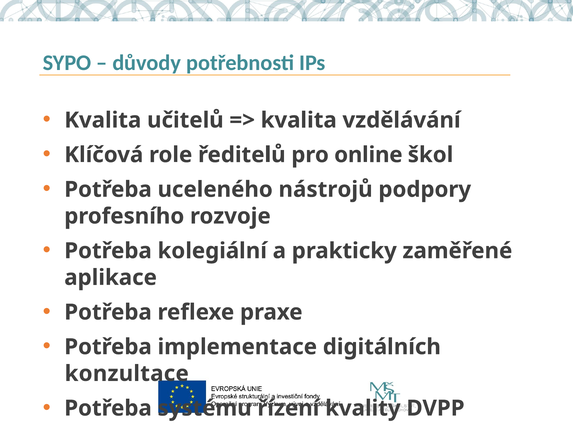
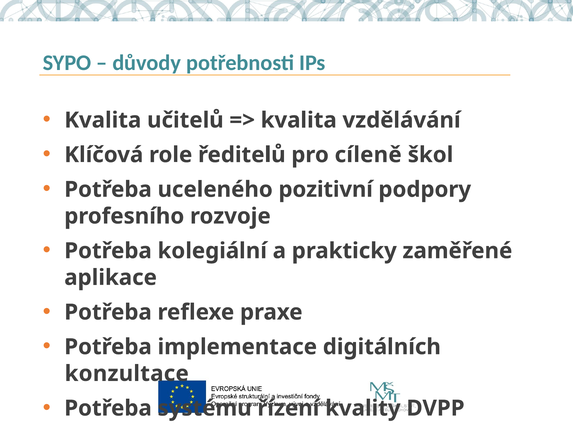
online: online -> cíleně
nástrojů: nástrojů -> pozitivní
